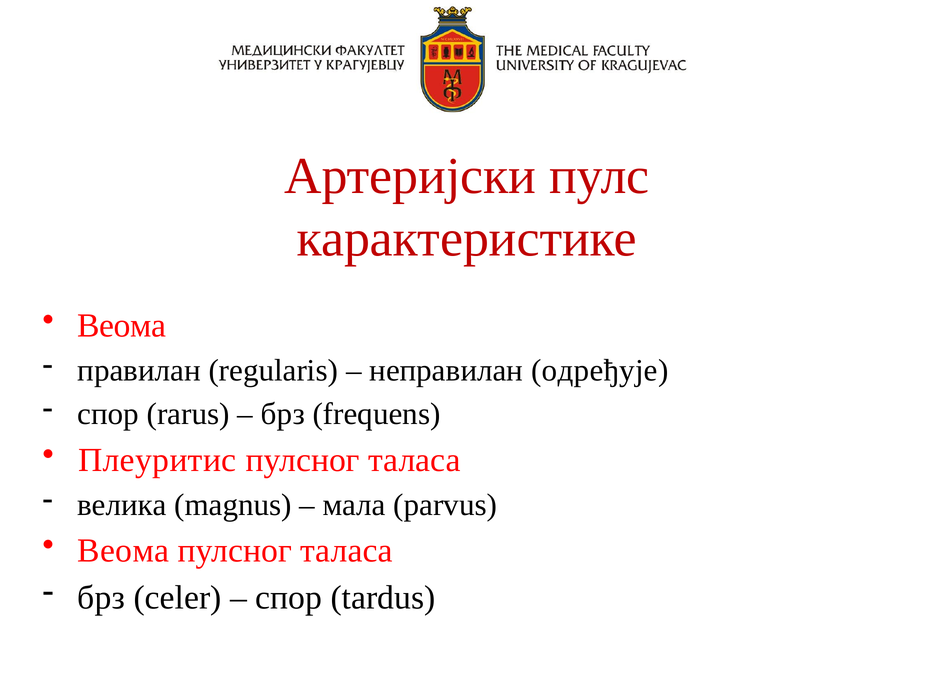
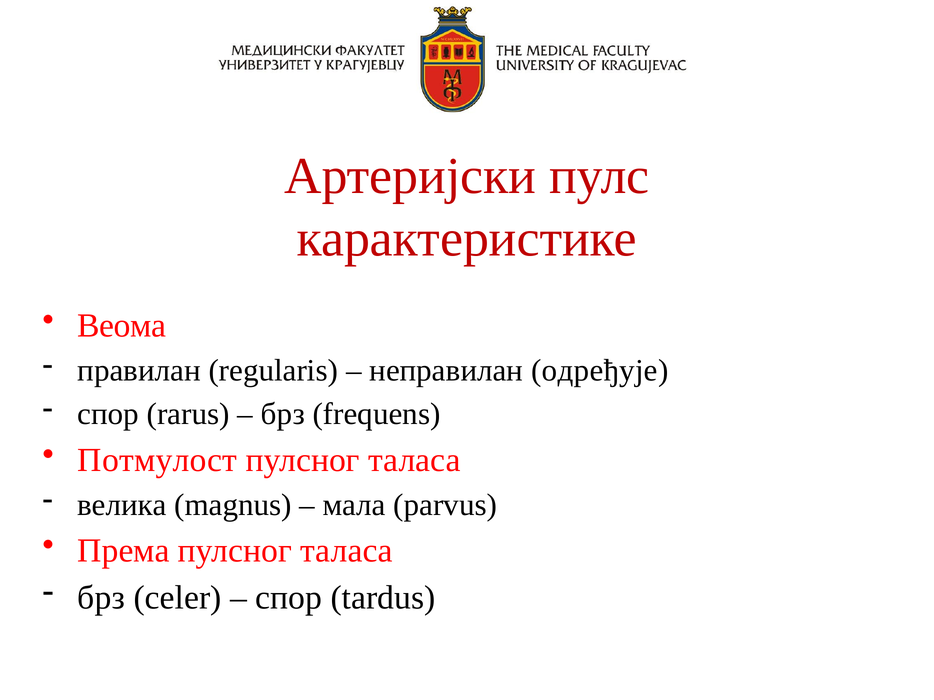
Плеуритис: Плеуритис -> Потмулост
Веома at (123, 551): Веома -> Према
